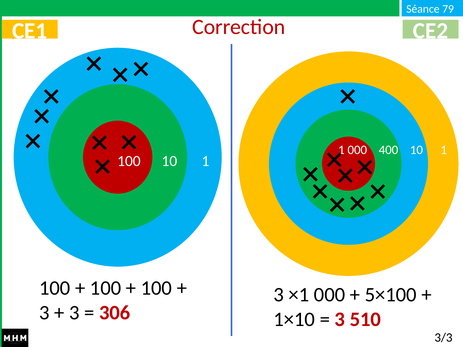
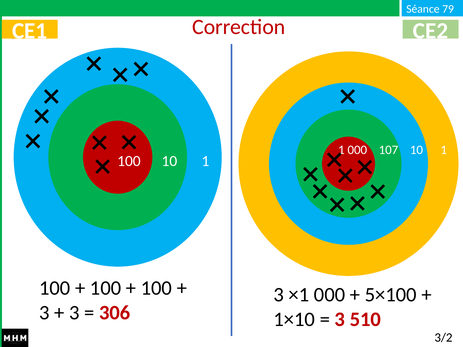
400: 400 -> 107
3/3: 3/3 -> 3/2
